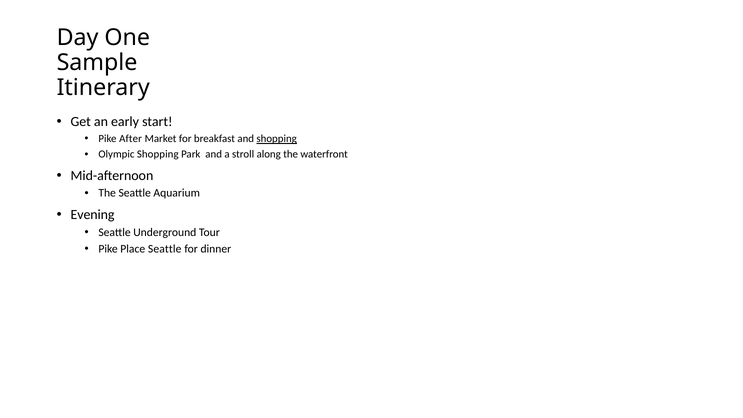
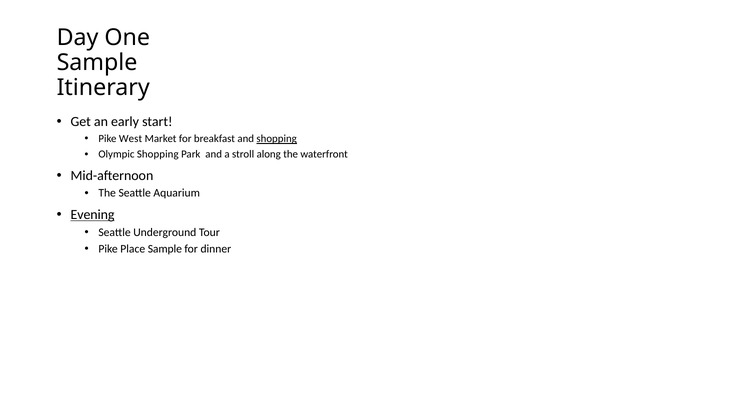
After: After -> West
Evening underline: none -> present
Place Seattle: Seattle -> Sample
